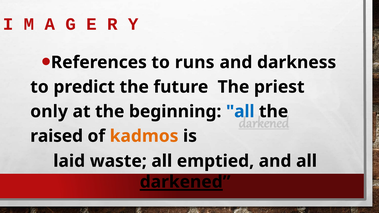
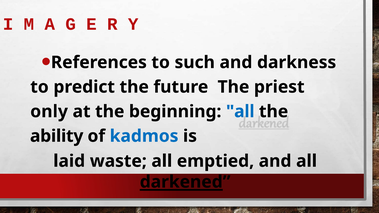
runs: runs -> such
raised: raised -> ability
kadmos colour: orange -> blue
